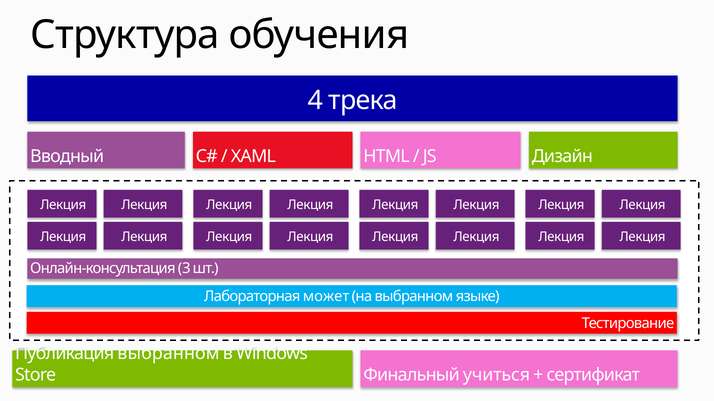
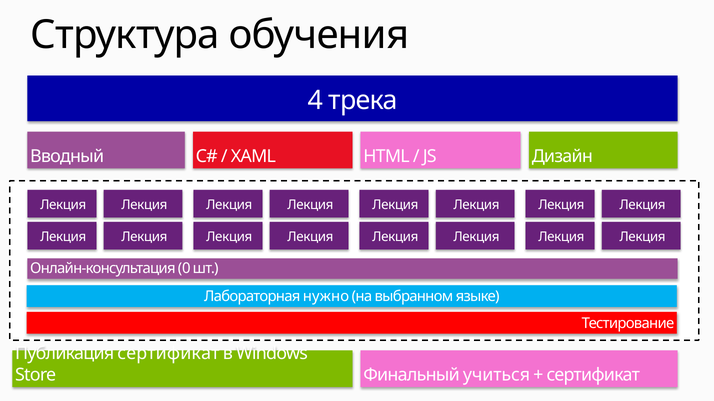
3: 3 -> 0
может: может -> нужно
Публикация выбранном: выбранном -> сертификат
